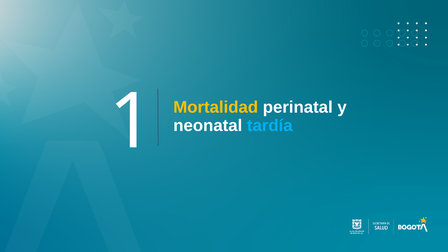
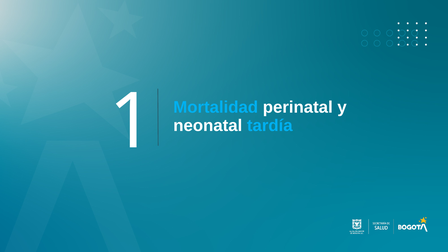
Mortalidad colour: yellow -> light blue
